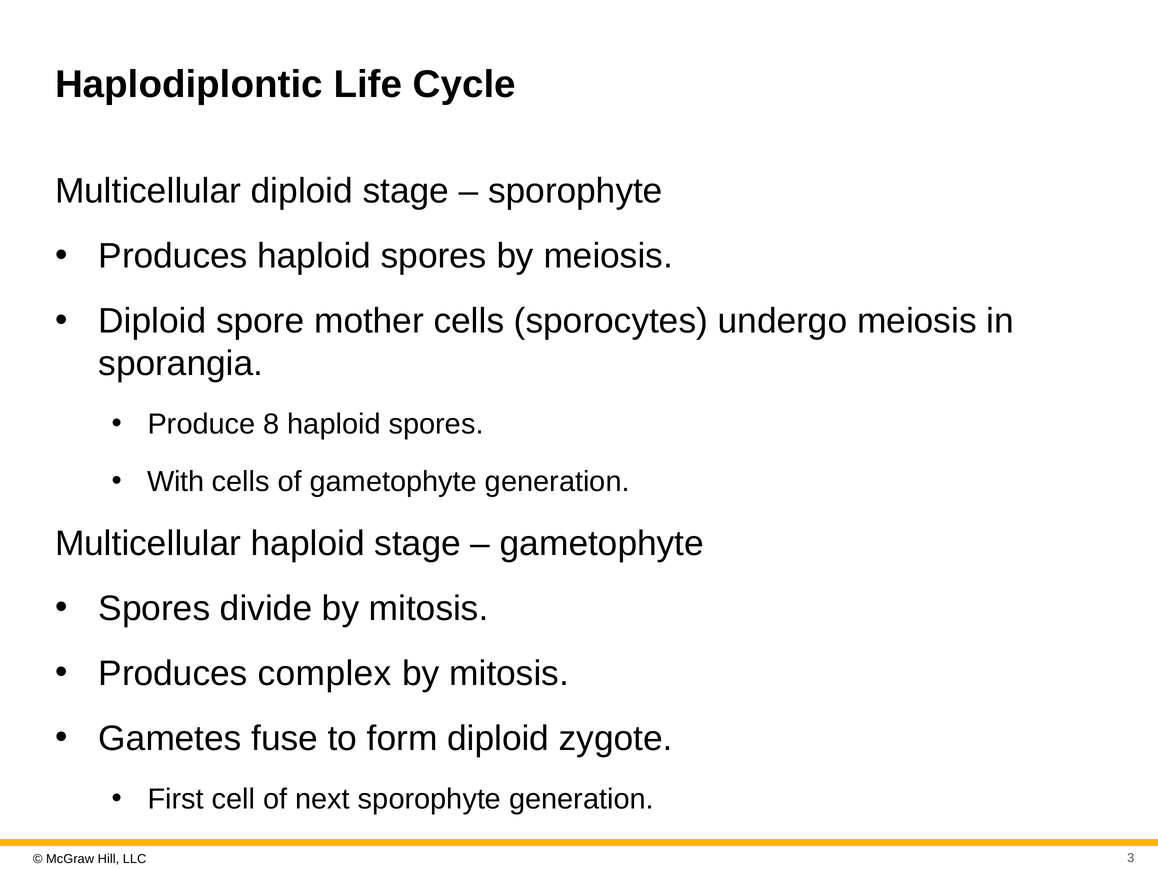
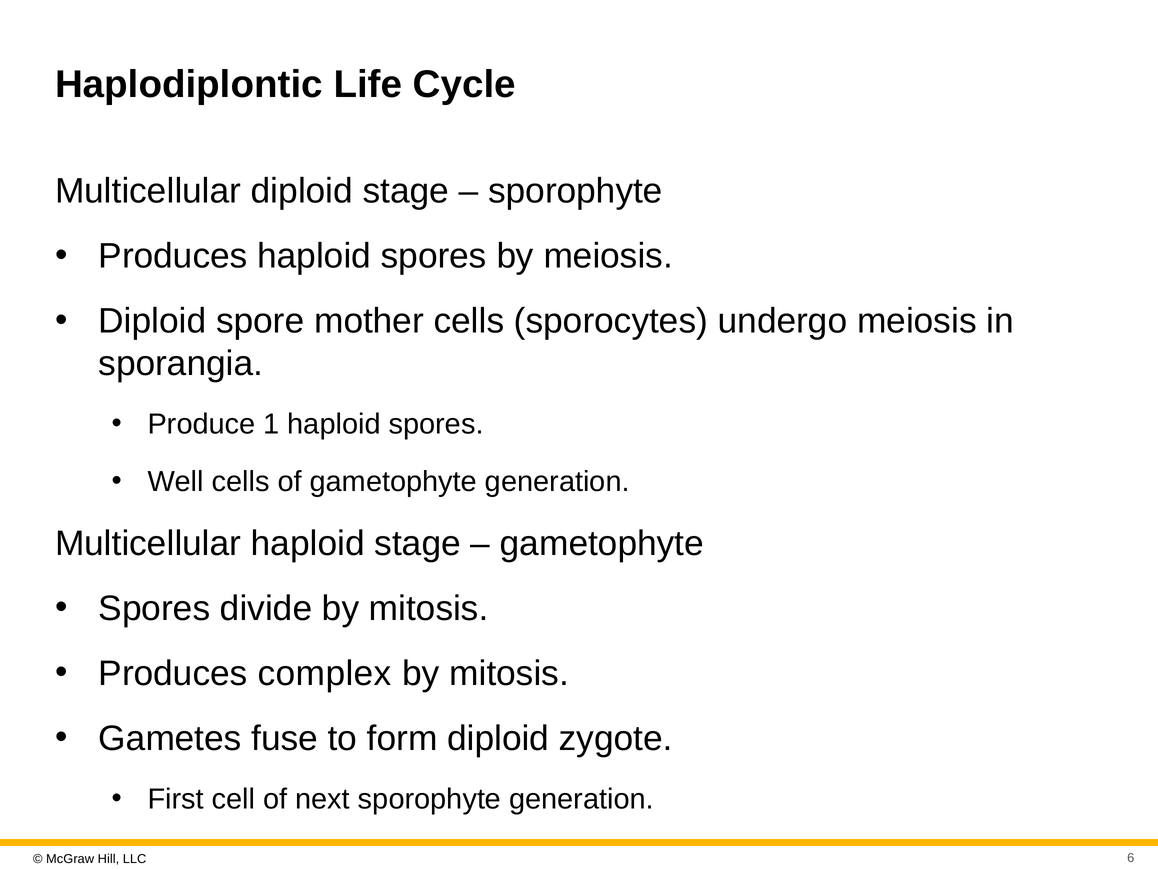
8: 8 -> 1
With: With -> Well
3: 3 -> 6
